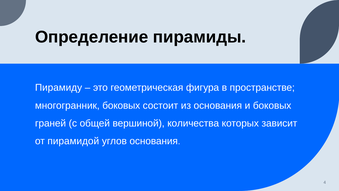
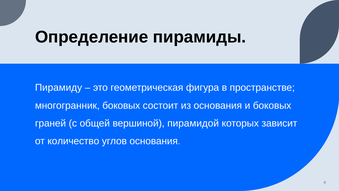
количества: количества -> пирамидой
пирамидой: пирамидой -> количество
